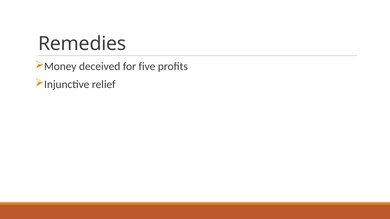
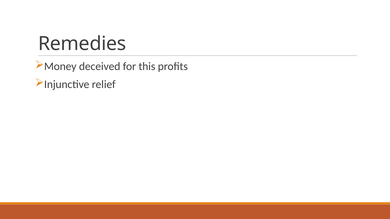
five: five -> this
